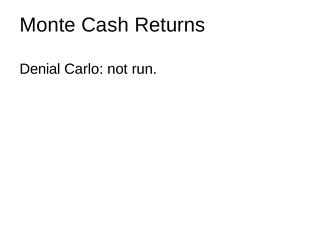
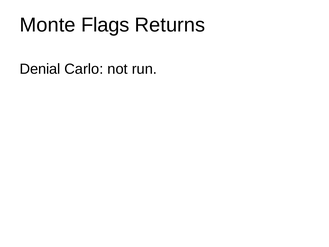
Cash: Cash -> Flags
